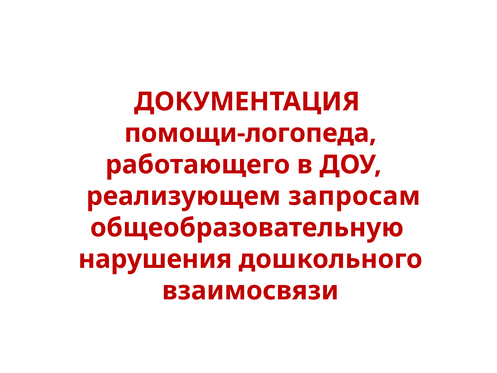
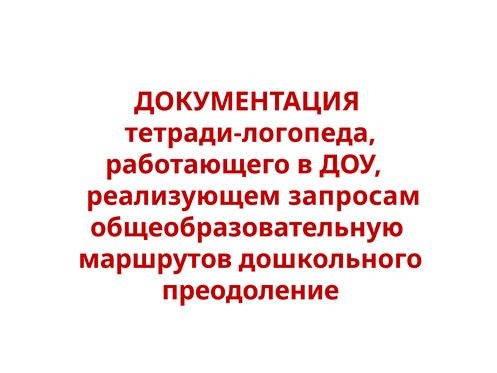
помощи-логопеда: помощи-логопеда -> тетради-логопеда
нарушения: нарушения -> маршрутов
взаимосвязи: взаимосвязи -> преодоление
